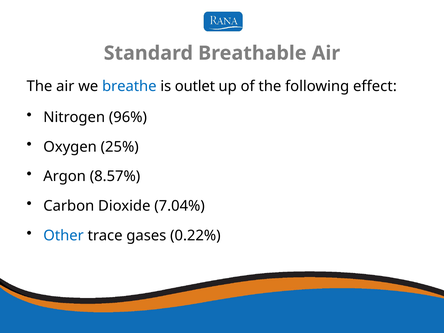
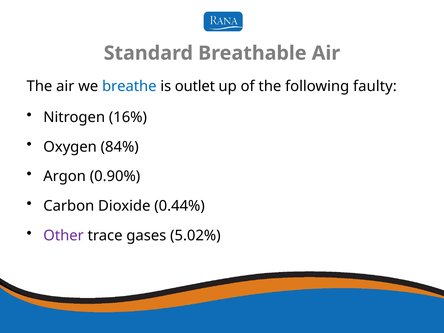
effect: effect -> faulty
96%: 96% -> 16%
25%: 25% -> 84%
8.57%: 8.57% -> 0.90%
7.04%: 7.04% -> 0.44%
Other colour: blue -> purple
0.22%: 0.22% -> 5.02%
